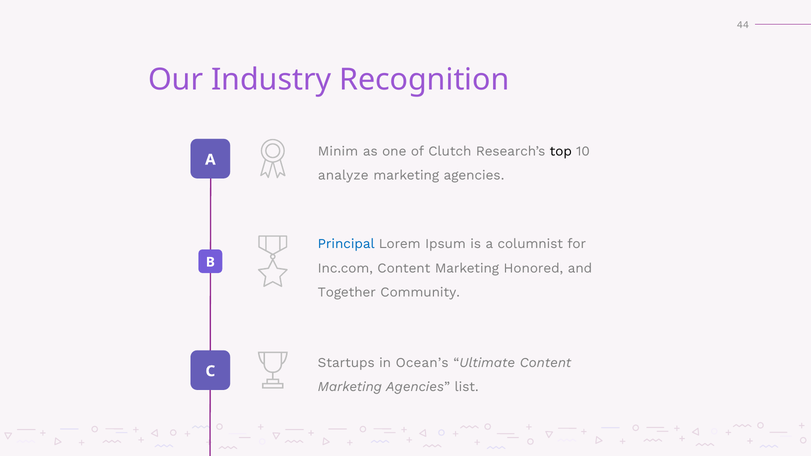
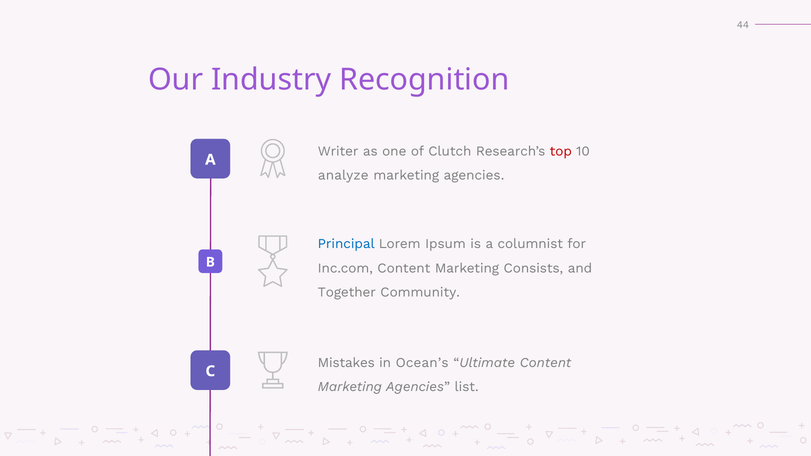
Minim: Minim -> Writer
top colour: black -> red
Honored: Honored -> Consists
Startups: Startups -> Mistakes
